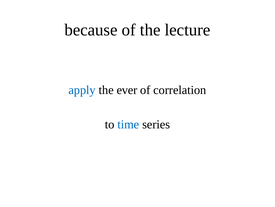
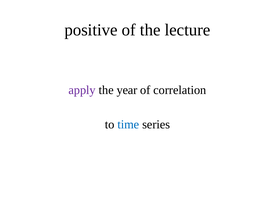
because: because -> positive
apply colour: blue -> purple
ever: ever -> year
